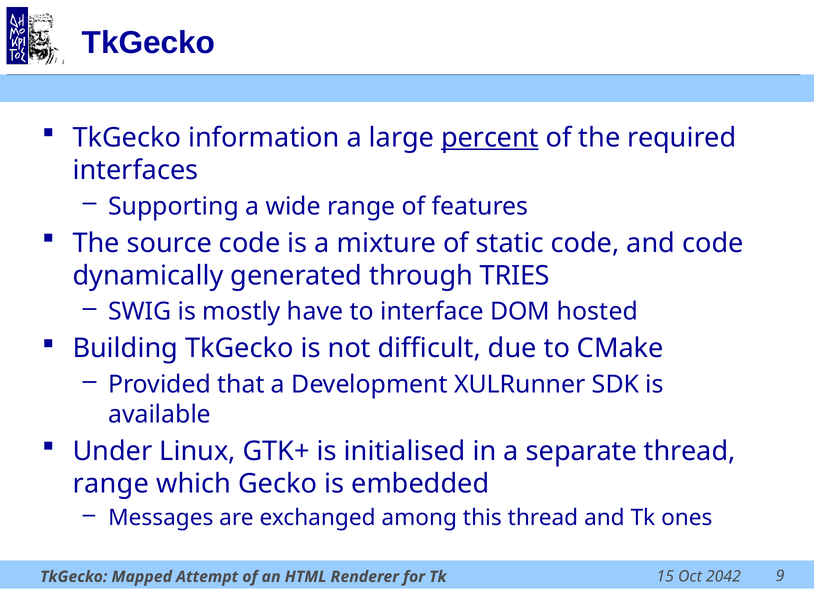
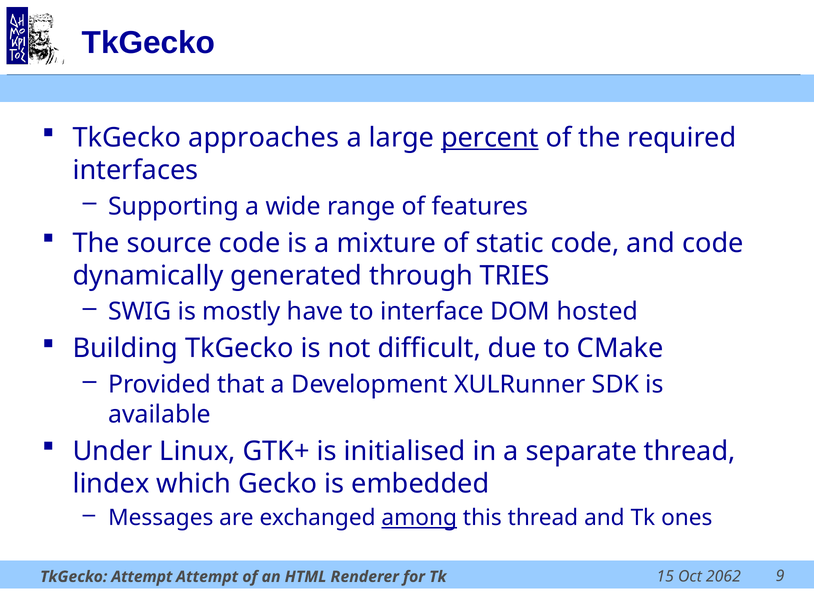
information: information -> approaches
range at (111, 483): range -> lindex
among underline: none -> present
2042: 2042 -> 2062
TkGecko Mapped: Mapped -> Attempt
